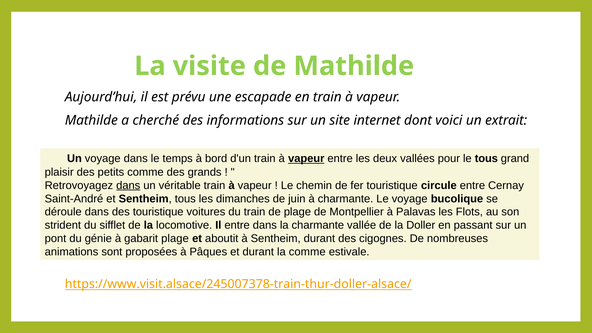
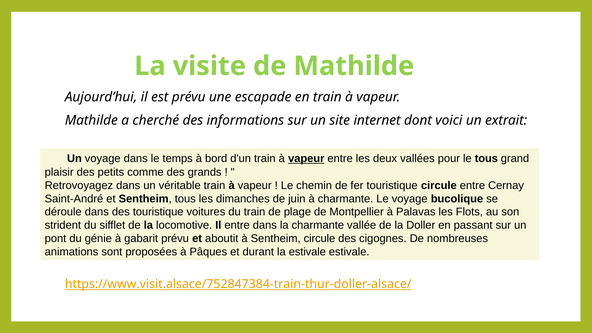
dans at (128, 185) underline: present -> none
gabarit plage: plage -> prévu
Sentheim durant: durant -> circule
la comme: comme -> estivale
https://www.visit.alsace/245007378-train-thur-doller-alsace/: https://www.visit.alsace/245007378-train-thur-doller-alsace/ -> https://www.visit.alsace/752847384-train-thur-doller-alsace/
